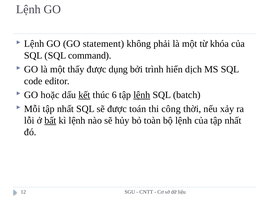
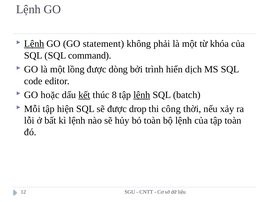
Lệnh at (34, 44) underline: none -> present
thấy: thấy -> lồng
dụng: dụng -> dòng
6: 6 -> 8
Mỗi tập nhất: nhất -> hiện
toán: toán -> drop
bất underline: present -> none
của tập nhất: nhất -> toàn
